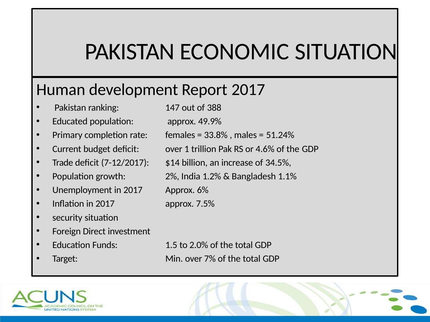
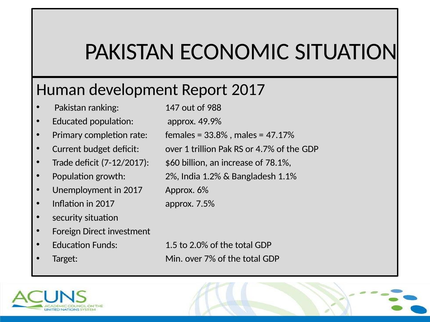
388: 388 -> 988
51.24%: 51.24% -> 47.17%
4.6%: 4.6% -> 4.7%
$14: $14 -> $60
34.5%: 34.5% -> 78.1%
